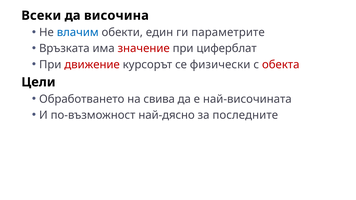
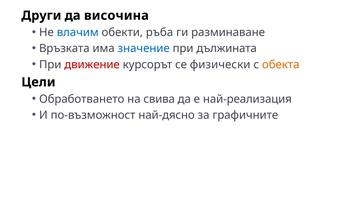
Всеки: Всеки -> Други
един: един -> ръба
параметрите: параметрите -> разминаване
значение colour: red -> blue
циферблат: циферблат -> дължината
обекта colour: red -> orange
най-височината: най-височината -> най-реализация
последните: последните -> графичните
